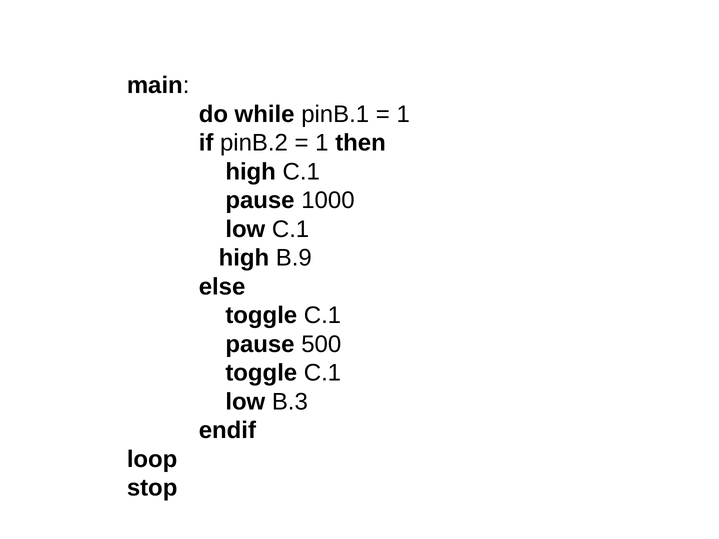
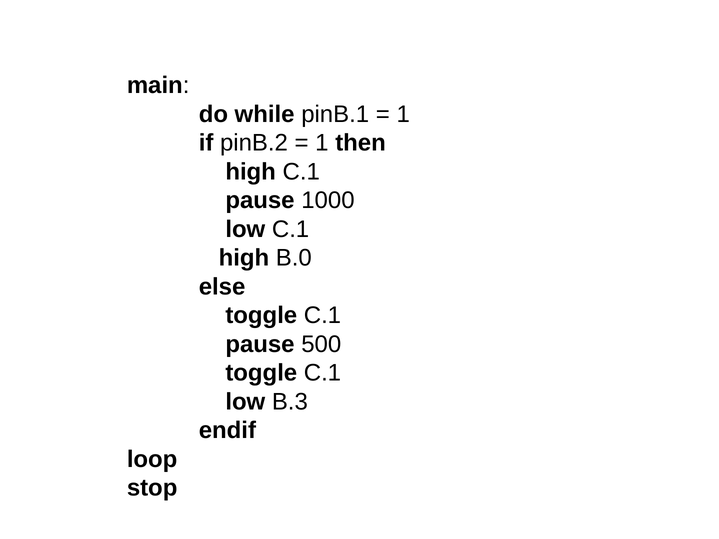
B.9: B.9 -> B.0
